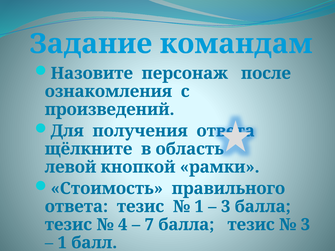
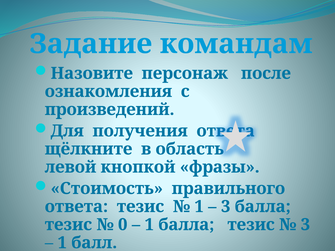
рамки: рамки -> фразы
4: 4 -> 0
7 at (149, 225): 7 -> 1
